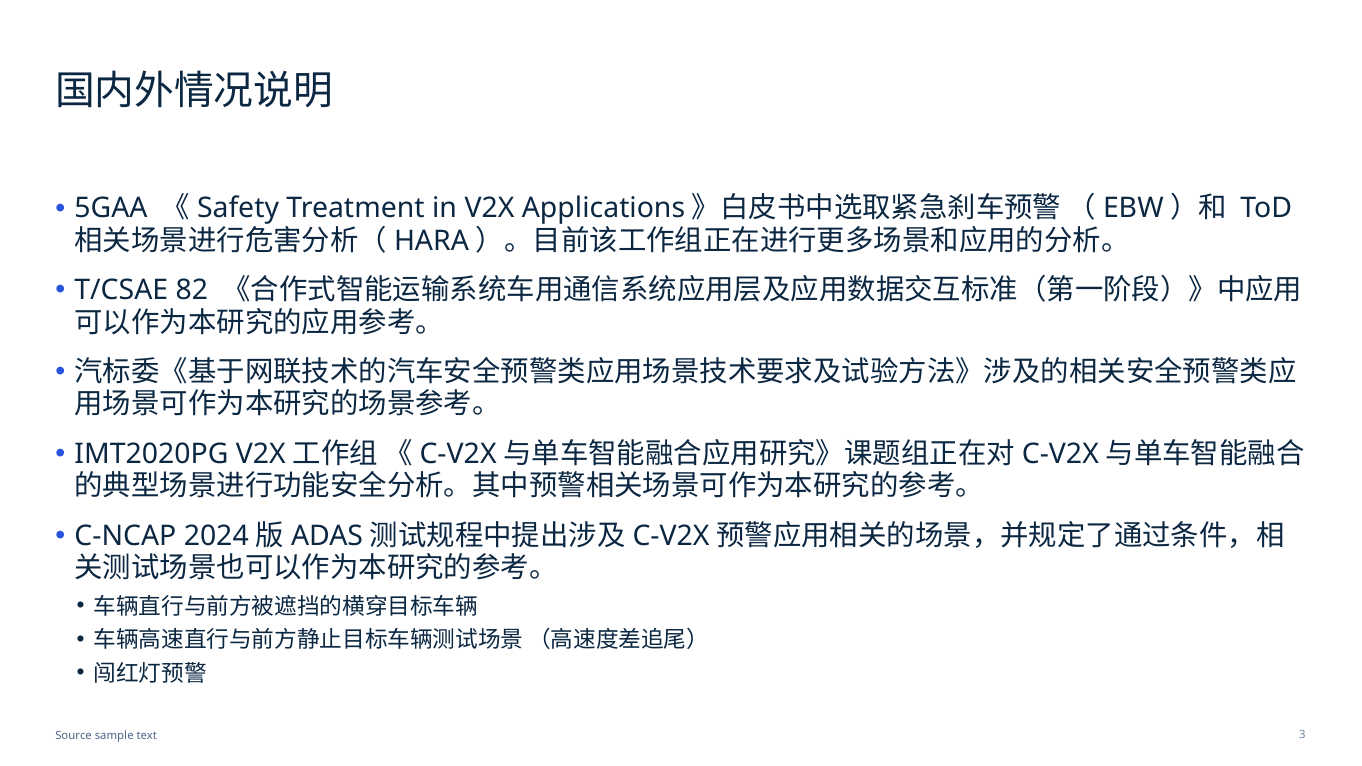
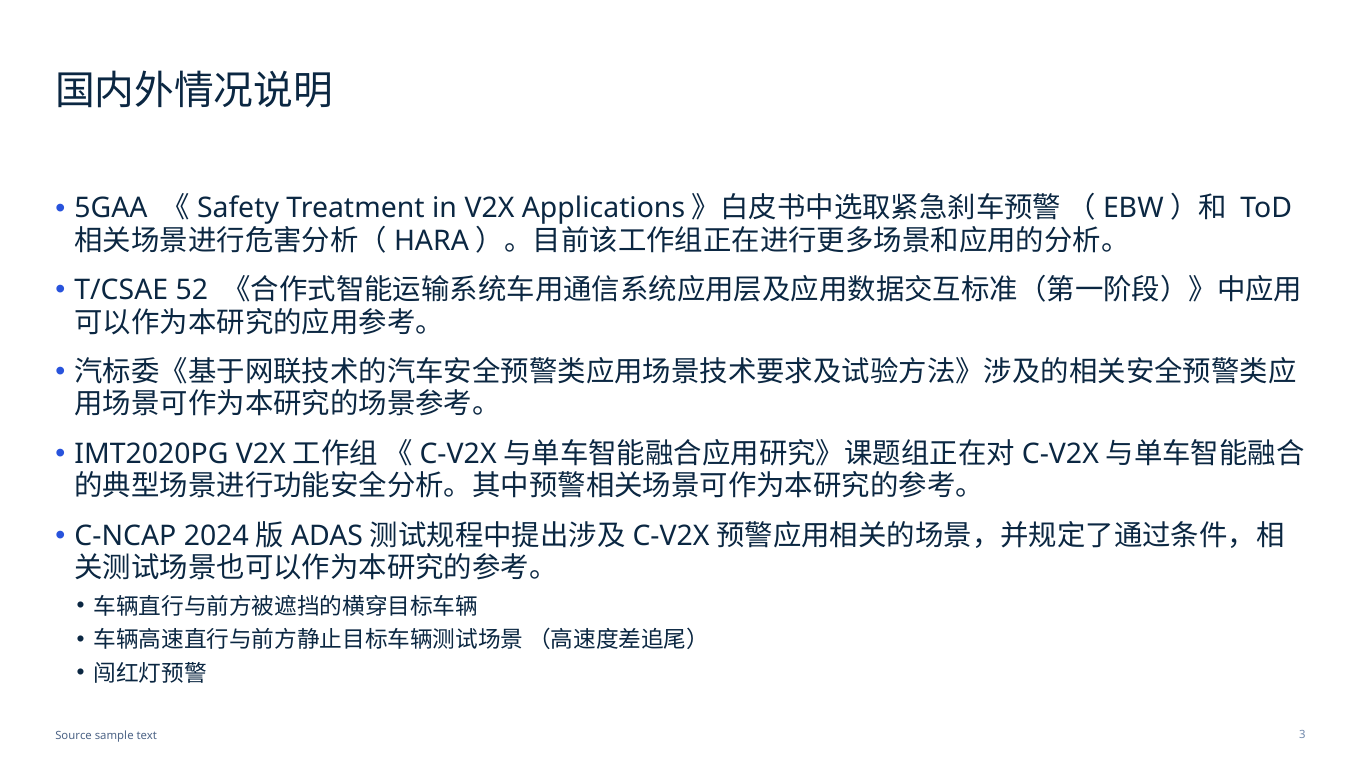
82: 82 -> 52
